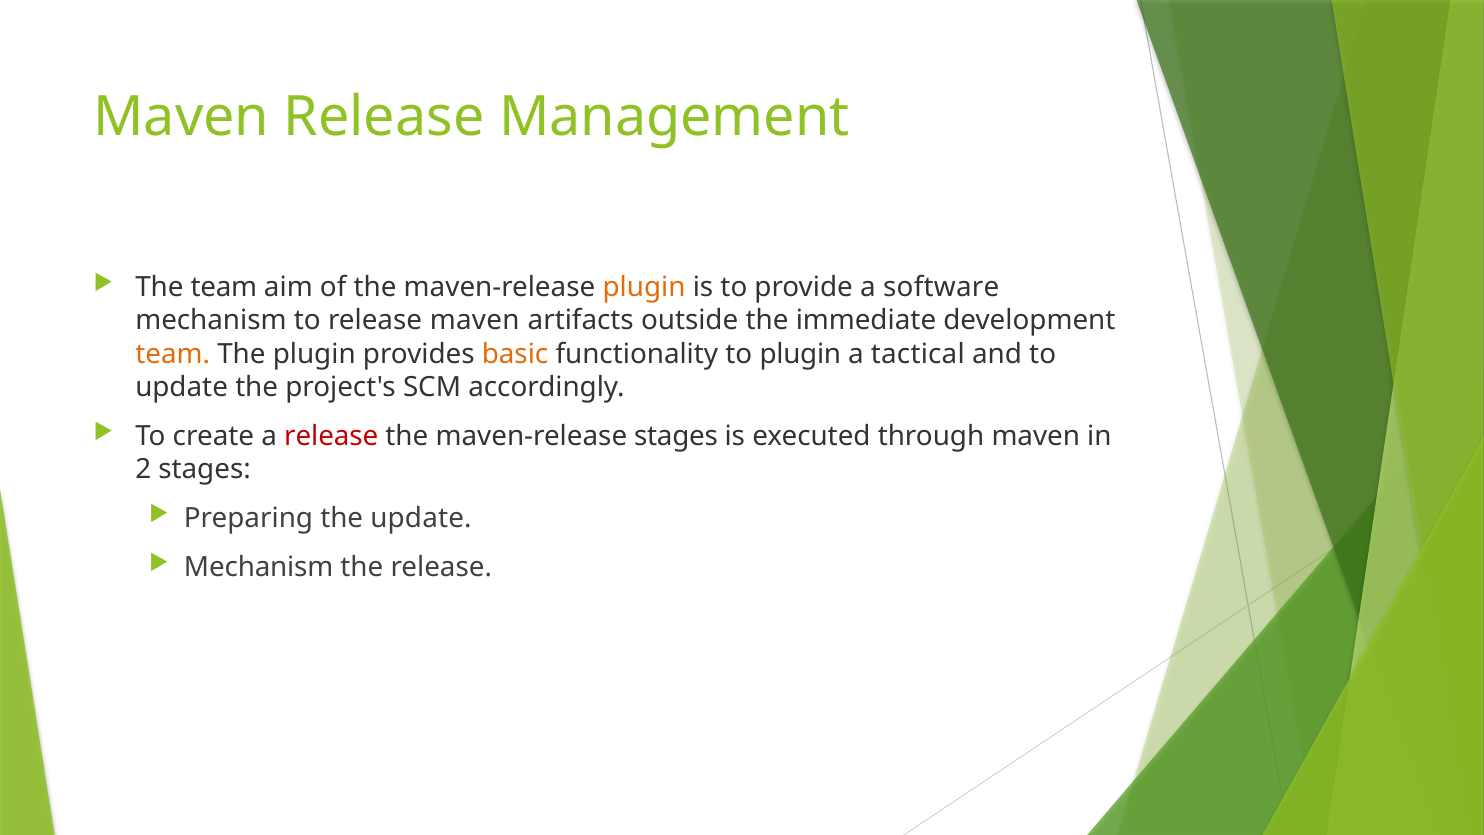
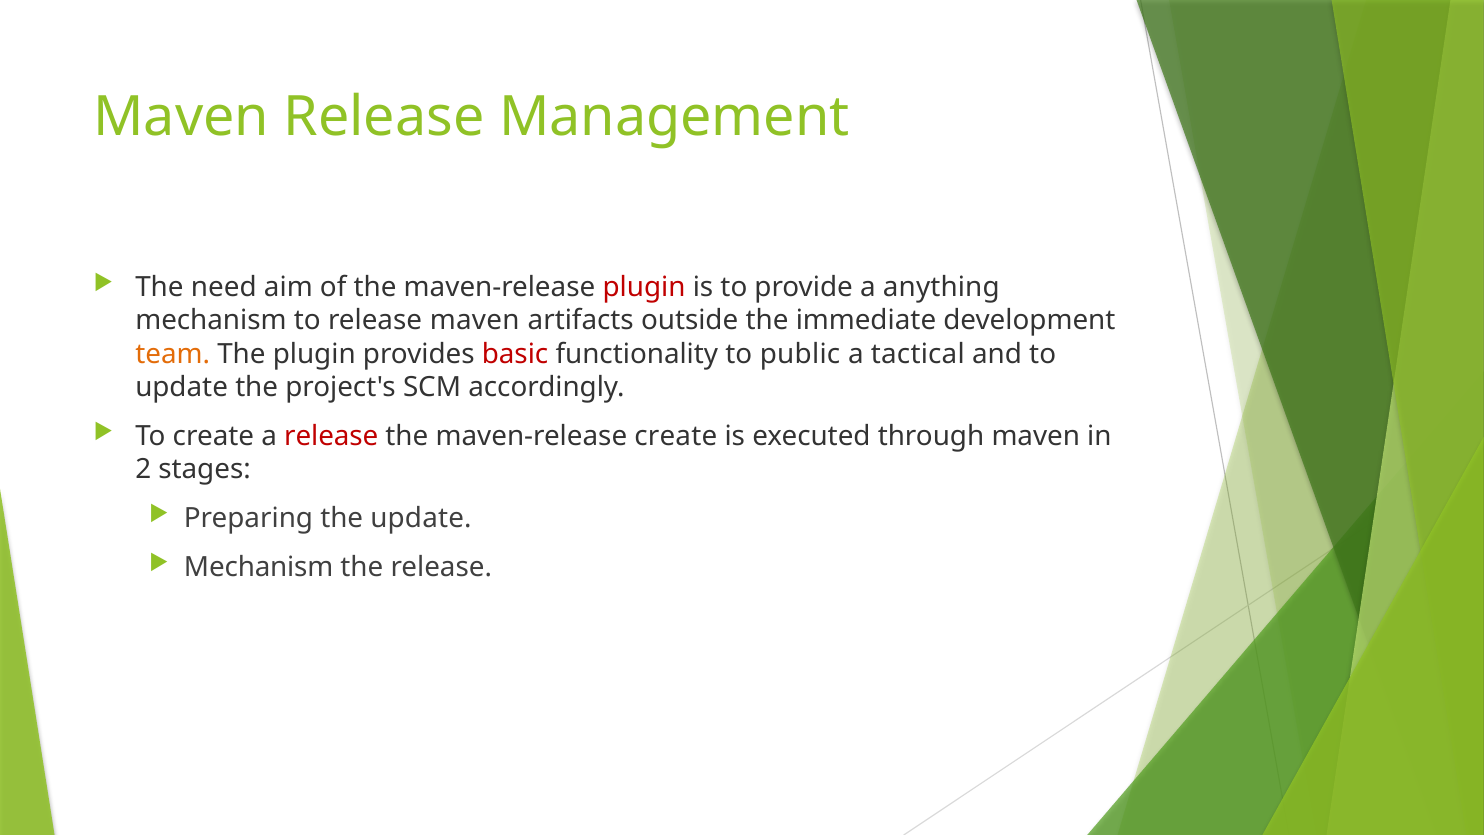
The team: team -> need
plugin at (644, 287) colour: orange -> red
software: software -> anything
basic colour: orange -> red
to plugin: plugin -> public
maven-release stages: stages -> create
